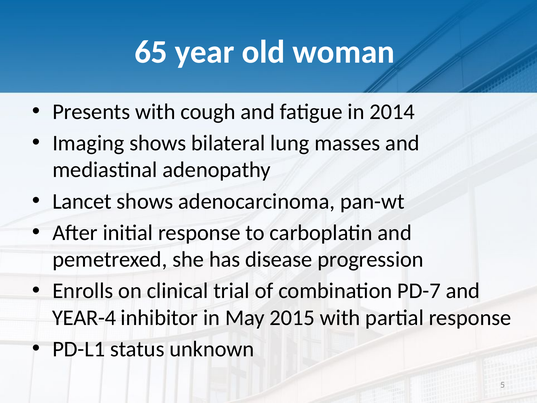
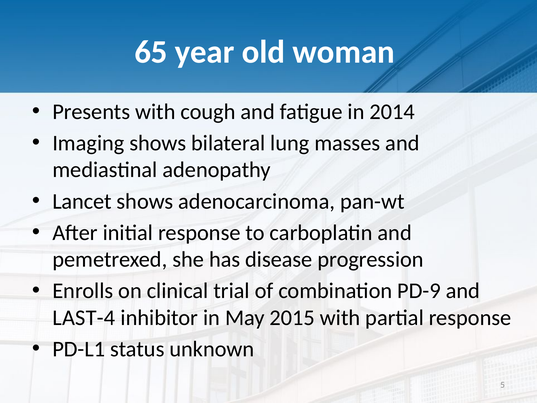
PD-7: PD-7 -> PD-9
YEAR-4: YEAR-4 -> LAST-4
